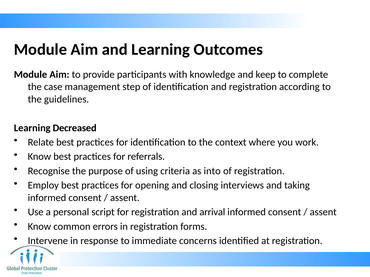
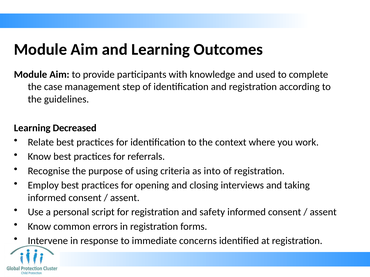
keep: keep -> used
arrival: arrival -> safety
